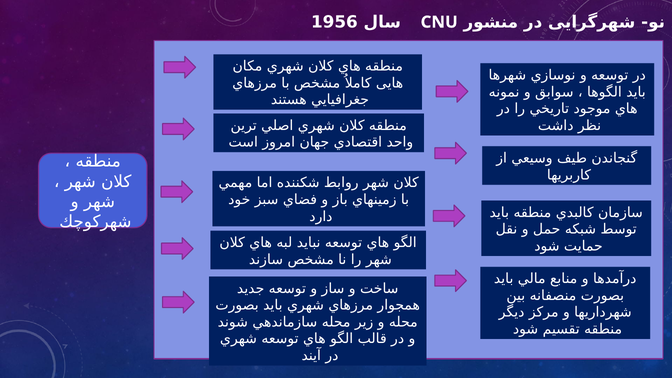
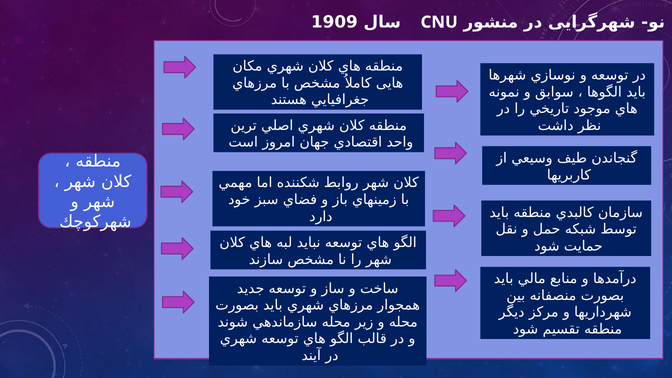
1956: 1956 -> 1909
